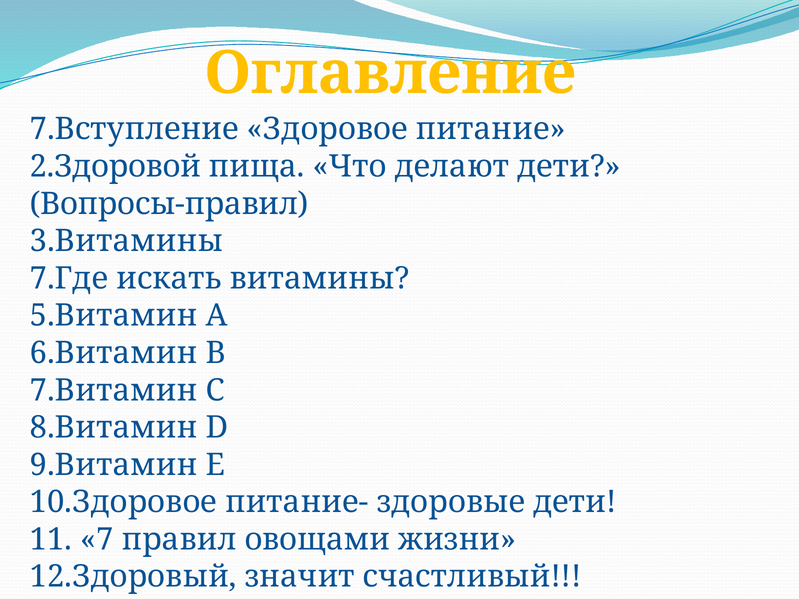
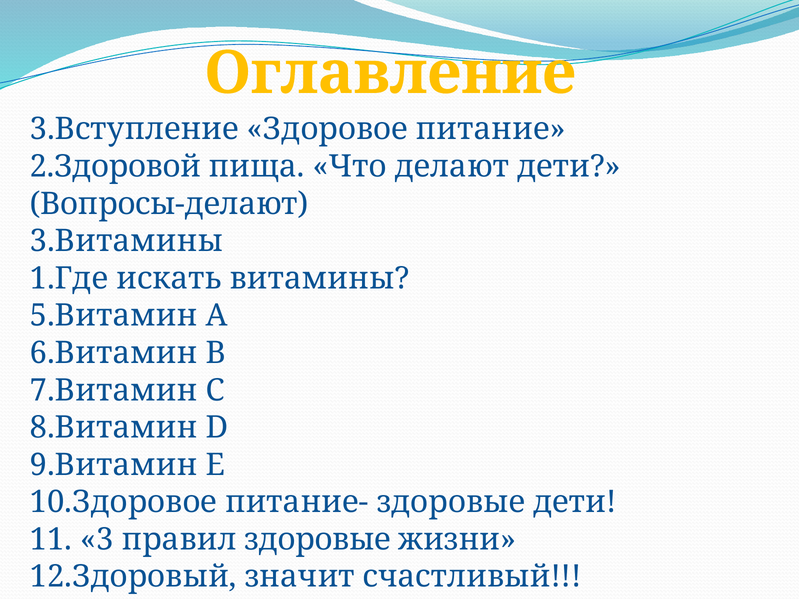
7.Вступление: 7.Вступление -> 3.Вступление
Вопросы-правил: Вопросы-правил -> Вопросы-делают
7.Где: 7.Где -> 1.Где
7: 7 -> 3
правил овощами: овощами -> здоровые
